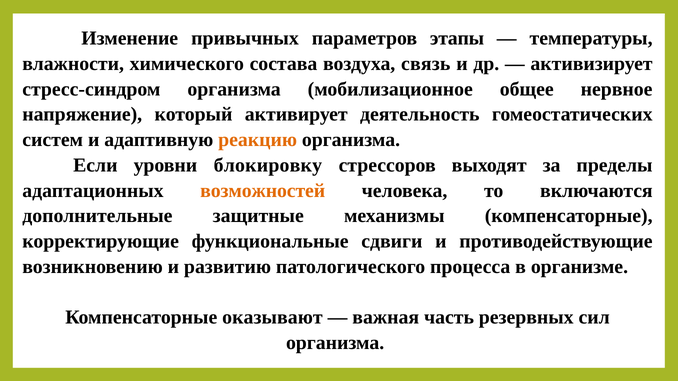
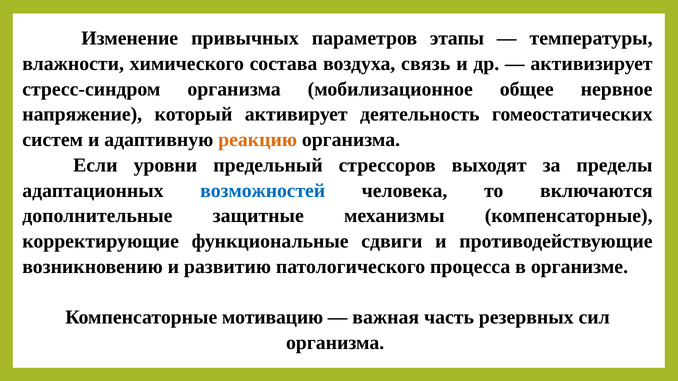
блокировку: блокировку -> предельный
возможностей colour: orange -> blue
оказывают: оказывают -> мотивацию
